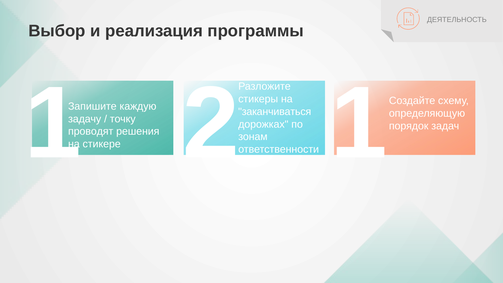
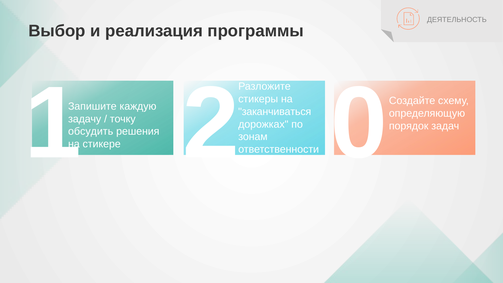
проводят: проводят -> обсудить
ответственности 1: 1 -> 0
